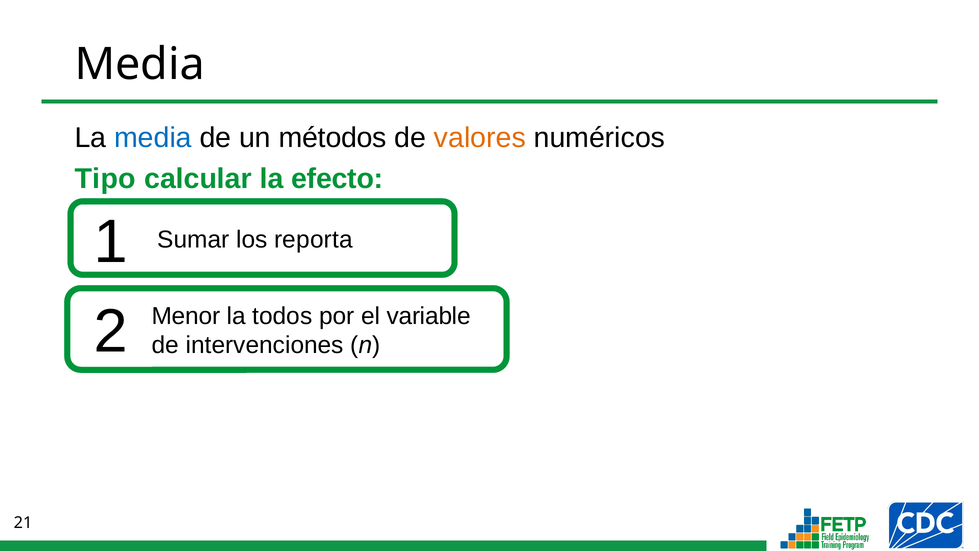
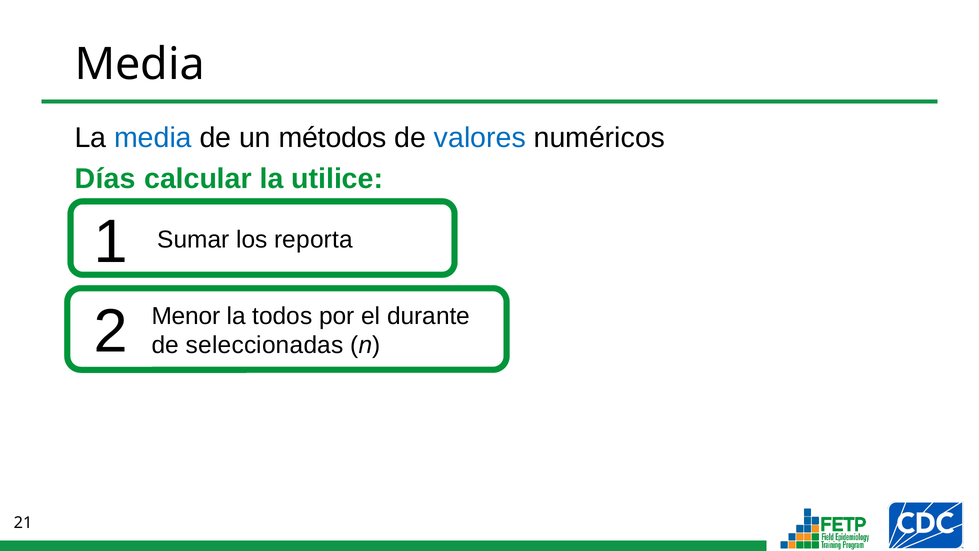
valores colour: orange -> blue
Tipo: Tipo -> Días
efecto: efecto -> utilice
variable: variable -> durante
intervenciones: intervenciones -> seleccionadas
